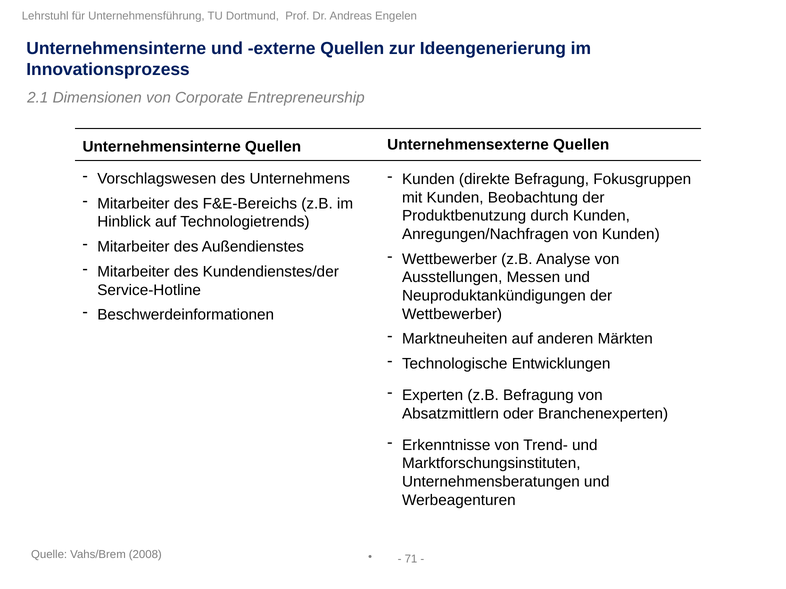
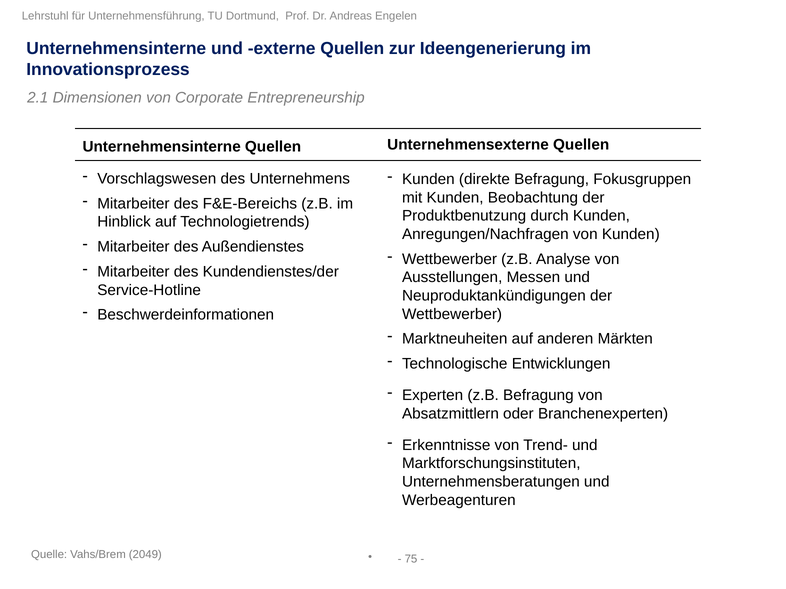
2008: 2008 -> 2049
71: 71 -> 75
